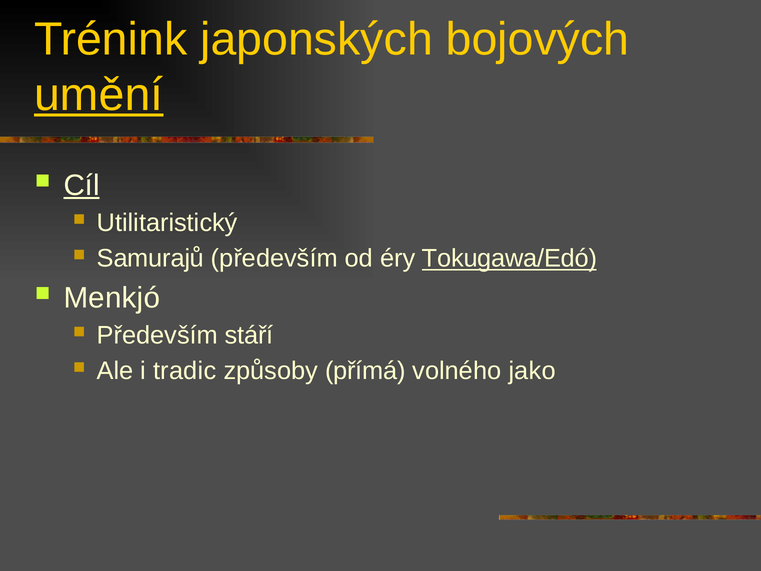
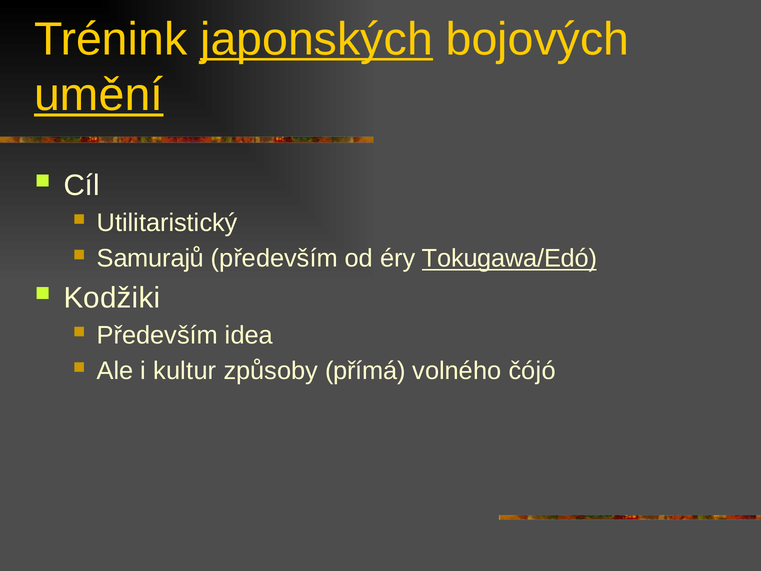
japonských underline: none -> present
Cíl underline: present -> none
Menkjó: Menkjó -> Kodžiki
stáří: stáří -> idea
tradic: tradic -> kultur
jako: jako -> čójó
